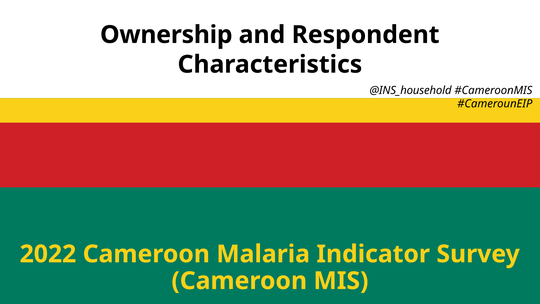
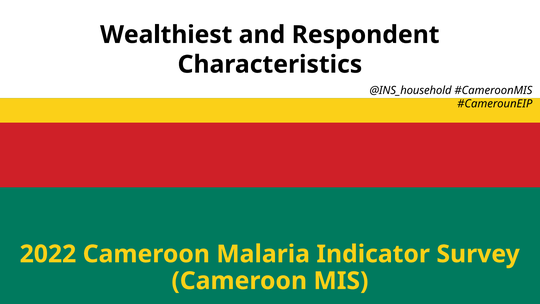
Ownership: Ownership -> Wealthiest
